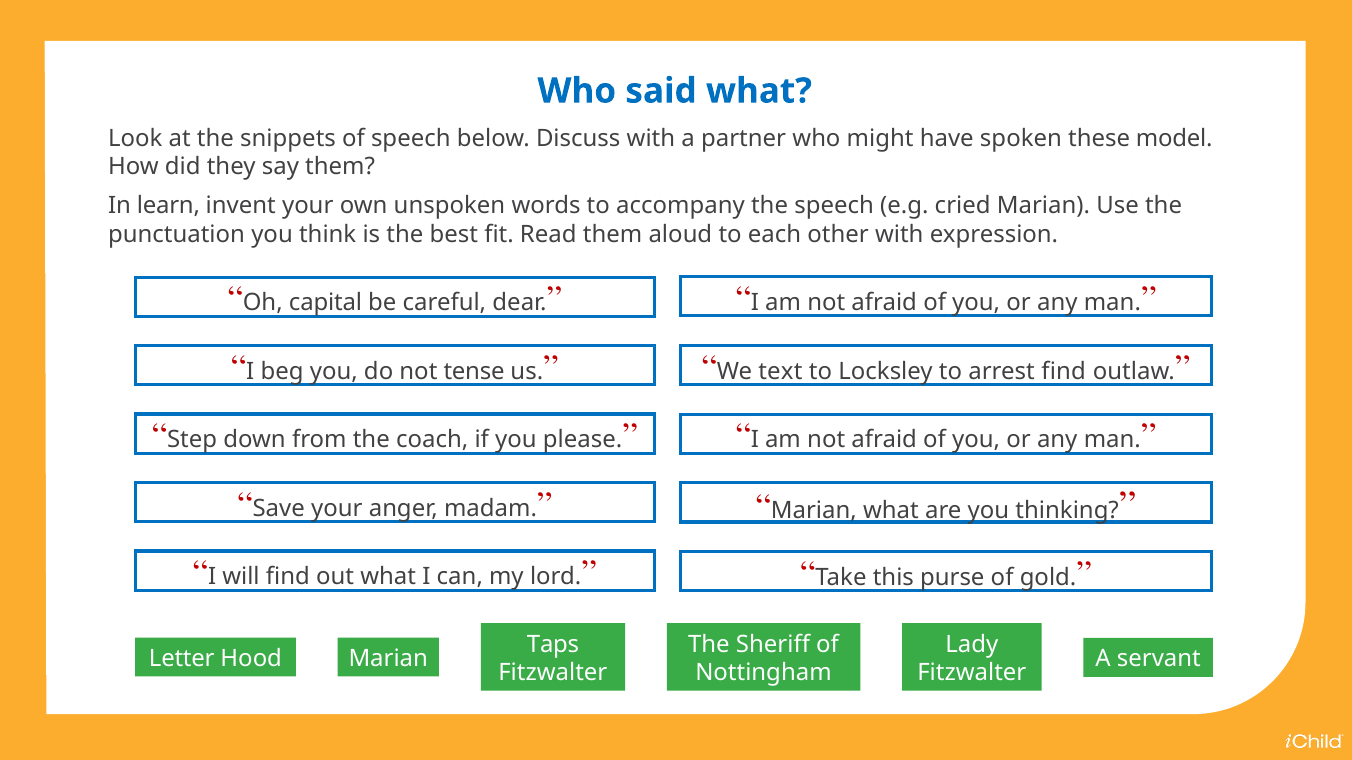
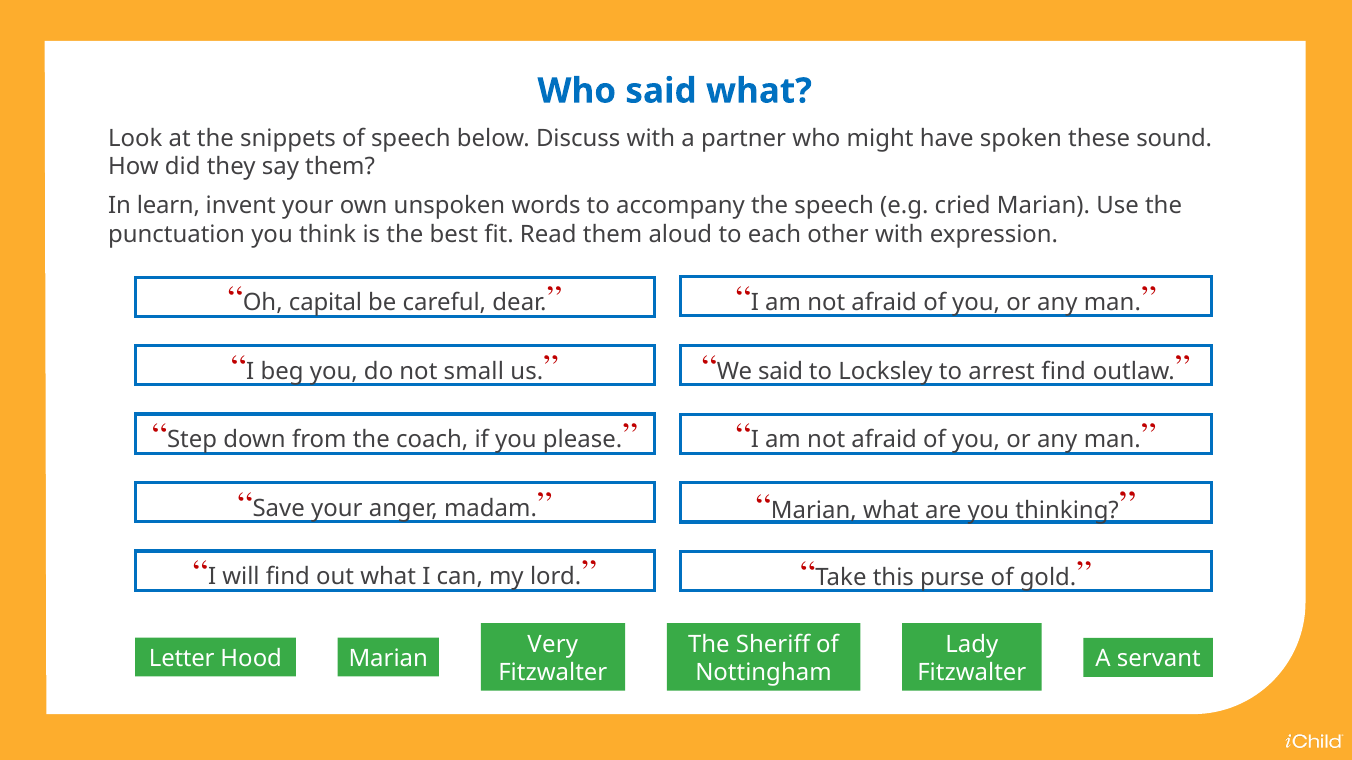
model: model -> sound
We text: text -> said
tense: tense -> small
Taps: Taps -> Very
